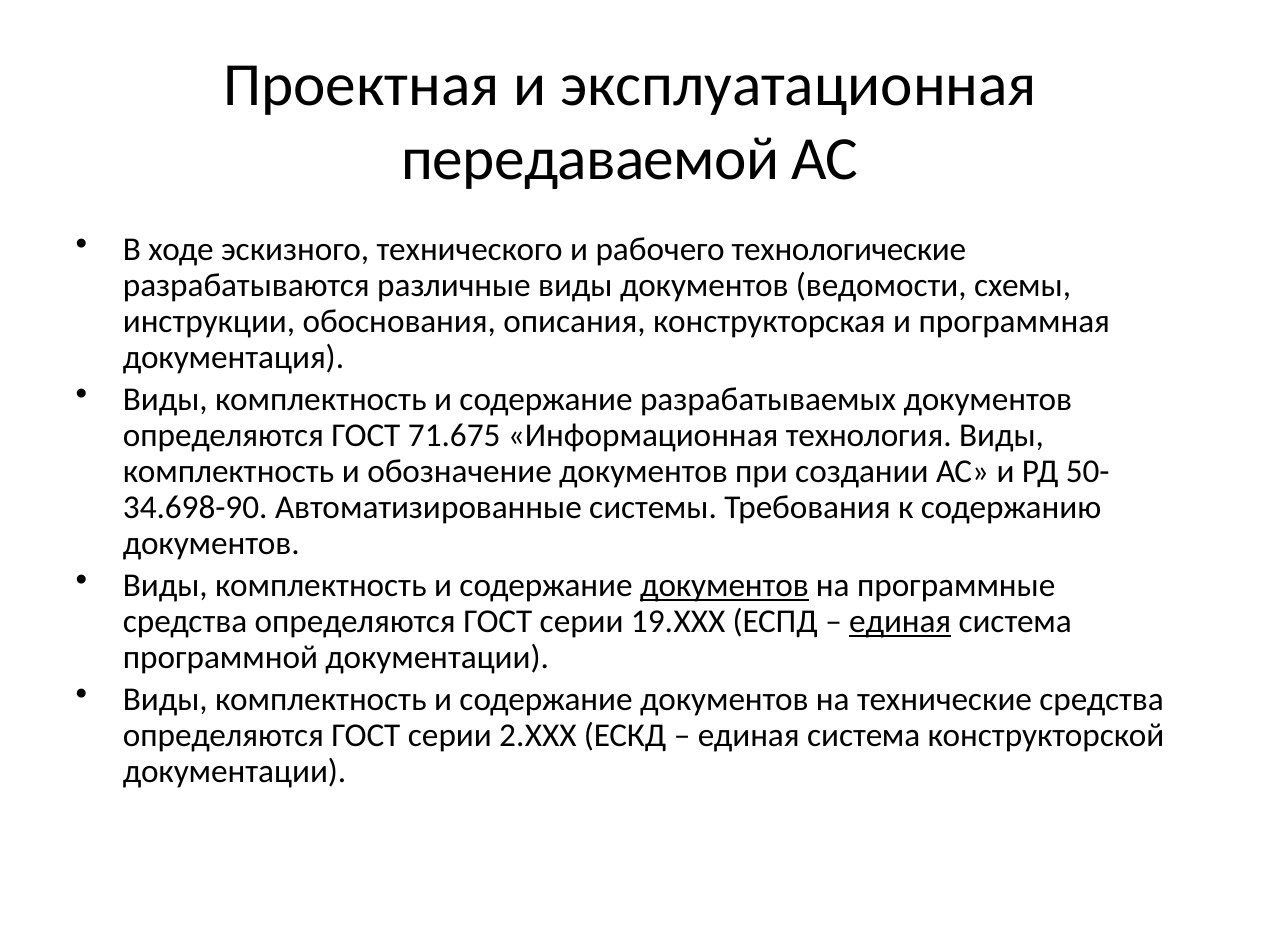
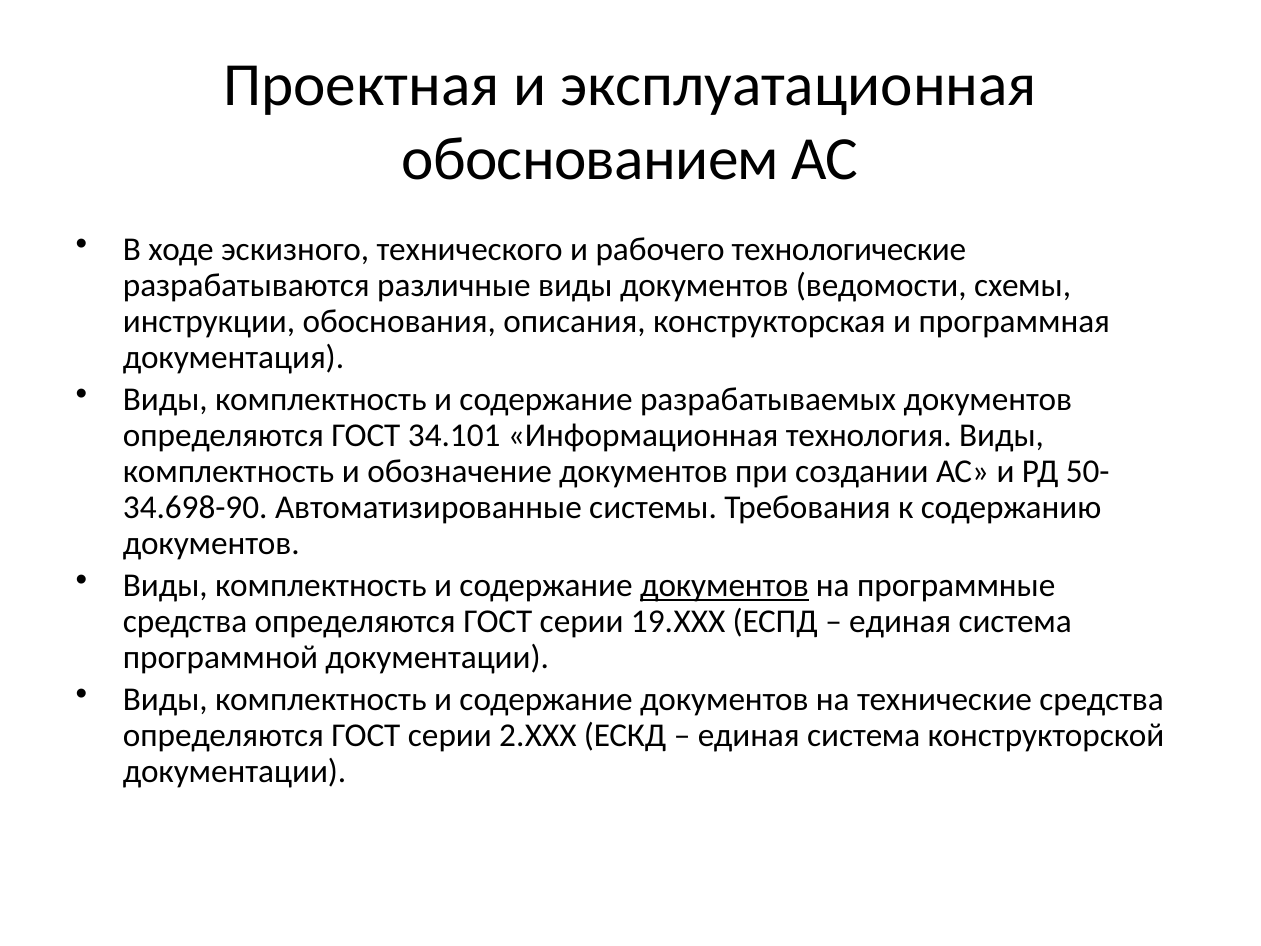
передаваемой: передаваемой -> обоснованием
71.675: 71.675 -> 34.101
единая at (900, 621) underline: present -> none
